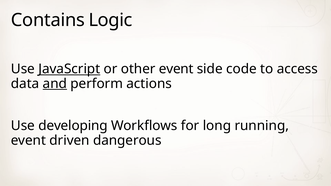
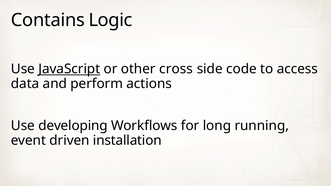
other event: event -> cross
and underline: present -> none
dangerous: dangerous -> installation
